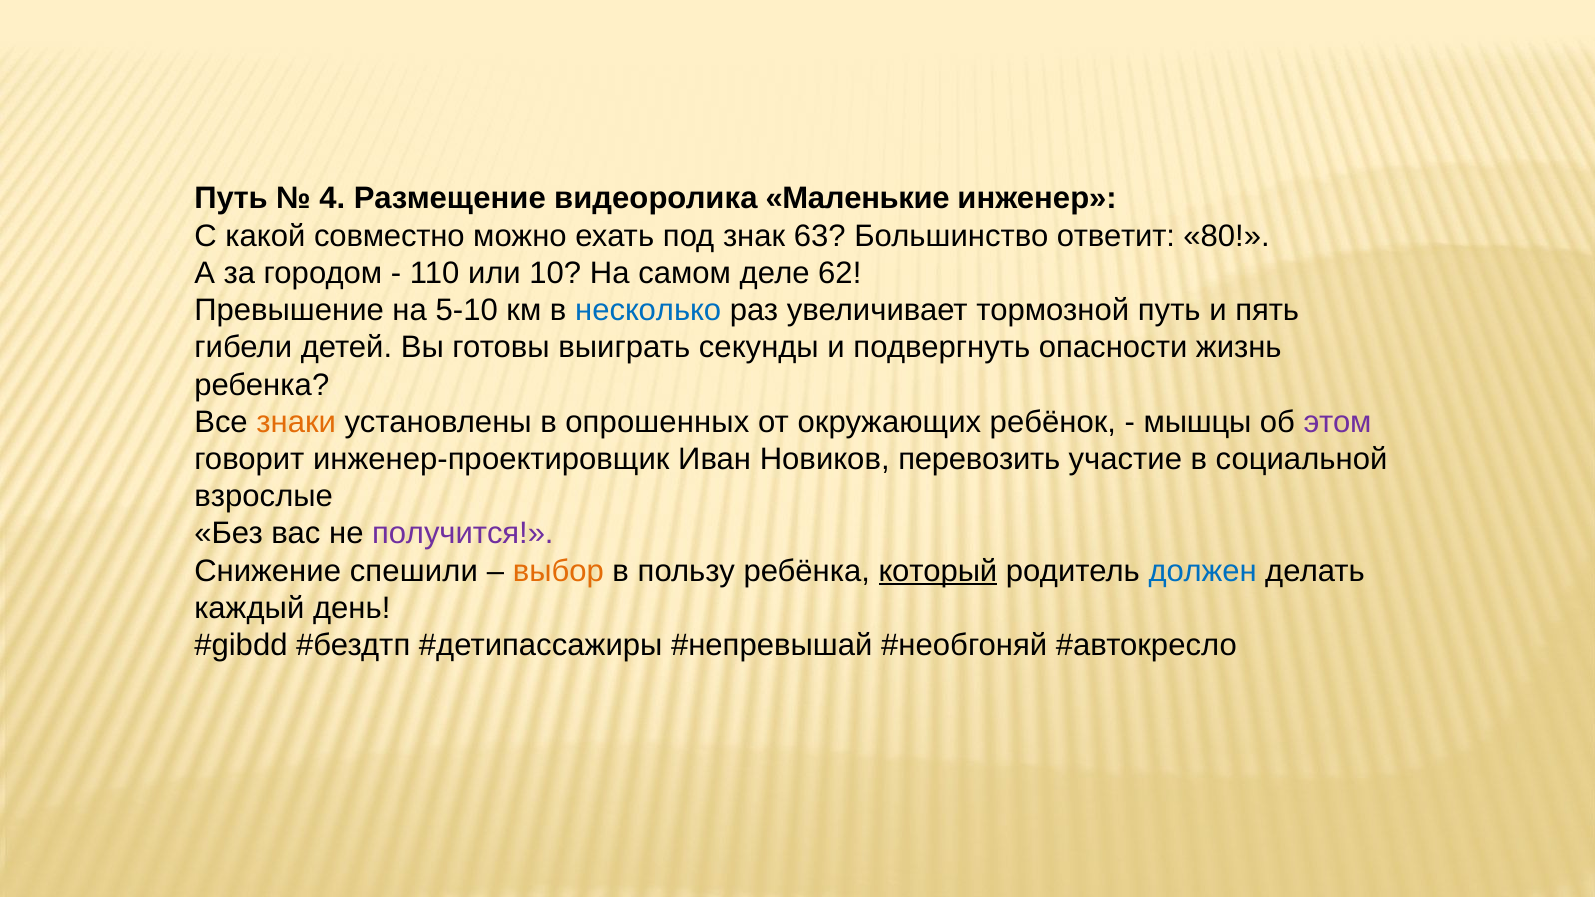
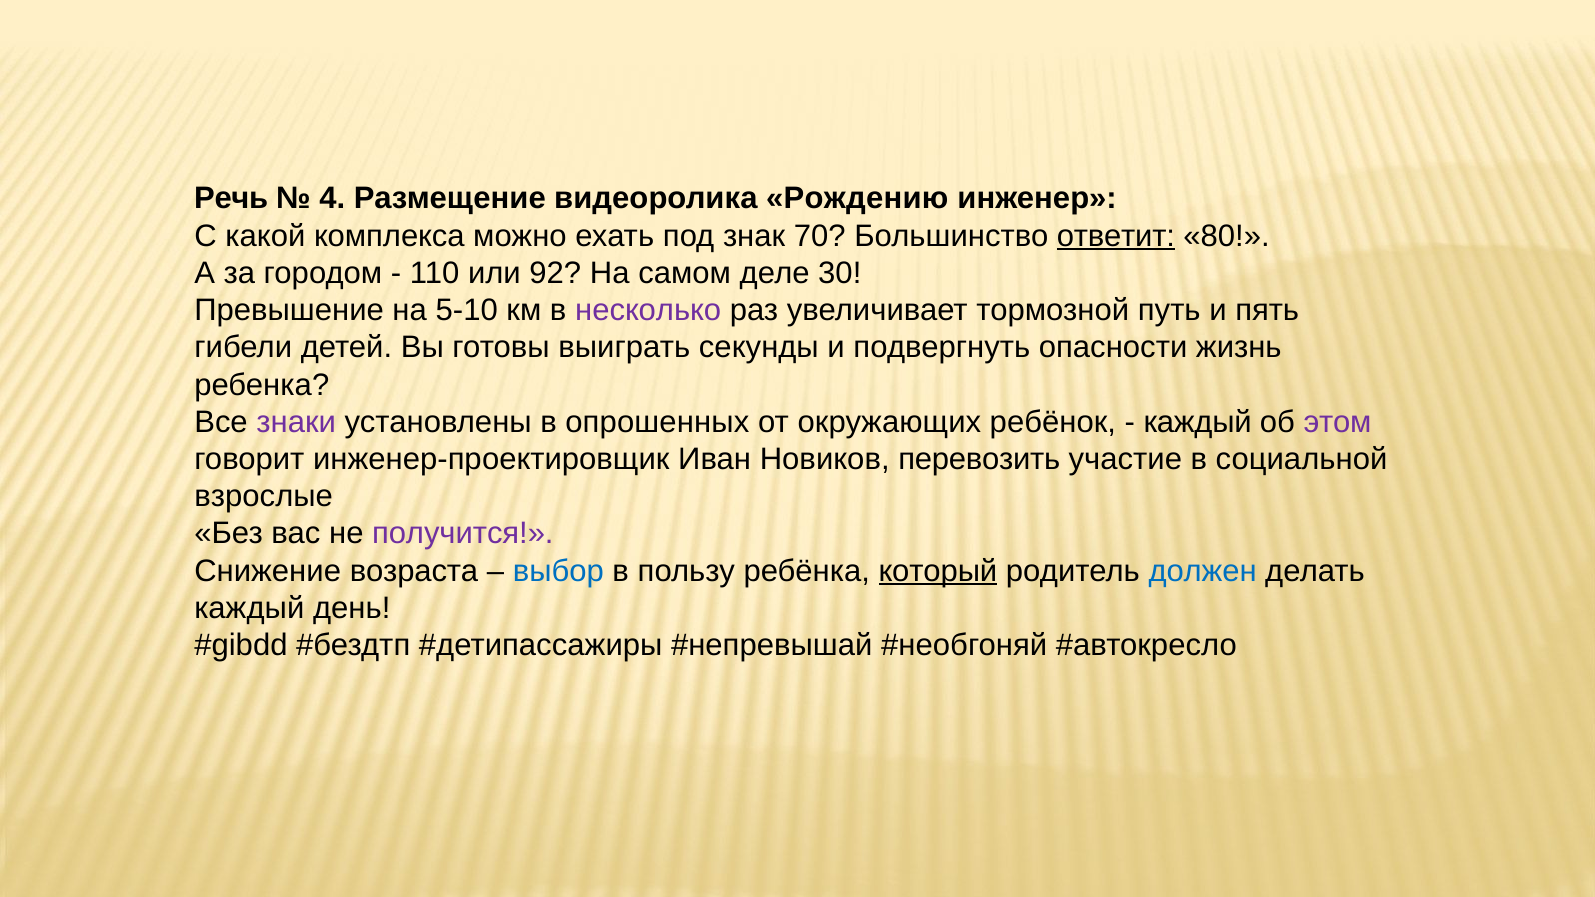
Путь at (231, 199): Путь -> Речь
Маленькие: Маленькие -> Рождению
совместно: совместно -> комплекса
63: 63 -> 70
ответит underline: none -> present
10: 10 -> 92
62: 62 -> 30
несколько colour: blue -> purple
знаки colour: orange -> purple
мышцы at (1198, 422): мышцы -> каждый
спешили: спешили -> возраста
выбор colour: orange -> blue
